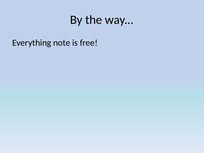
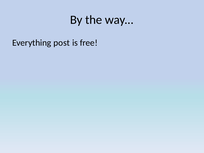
note: note -> post
